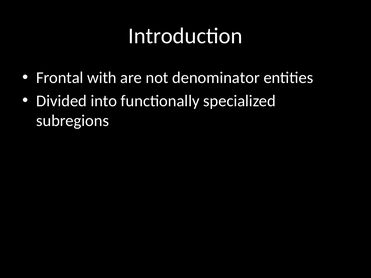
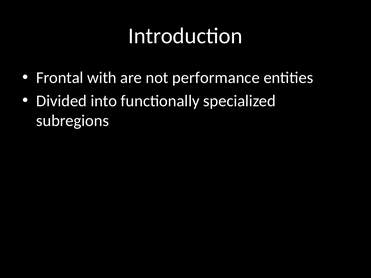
denominator: denominator -> performance
